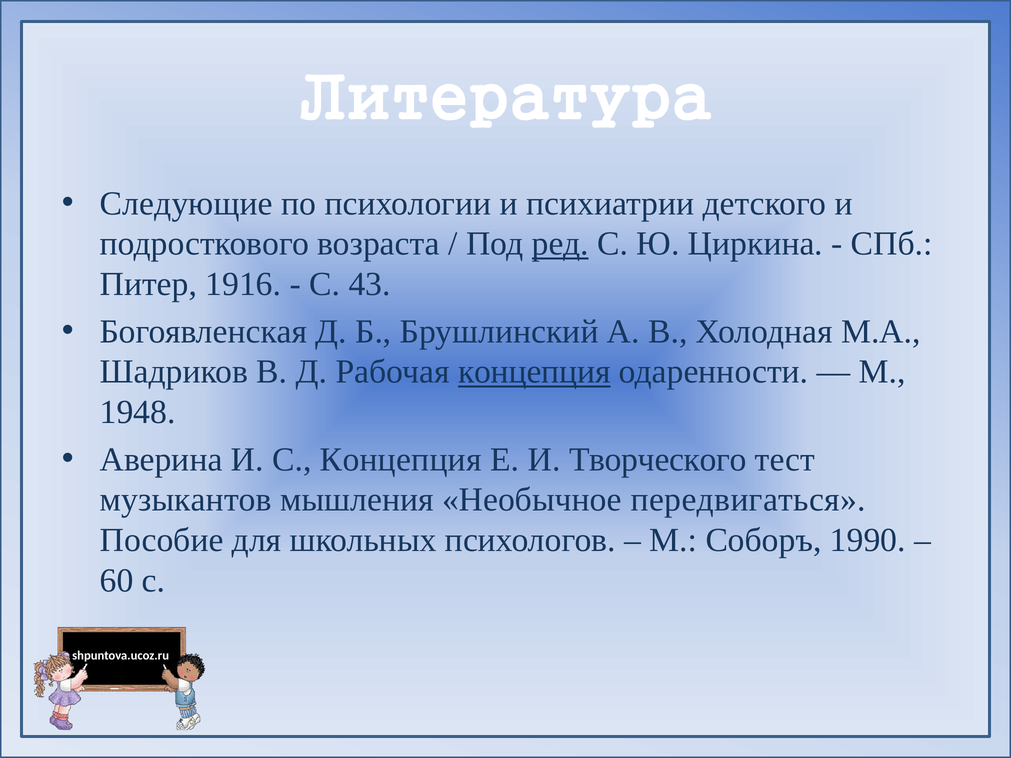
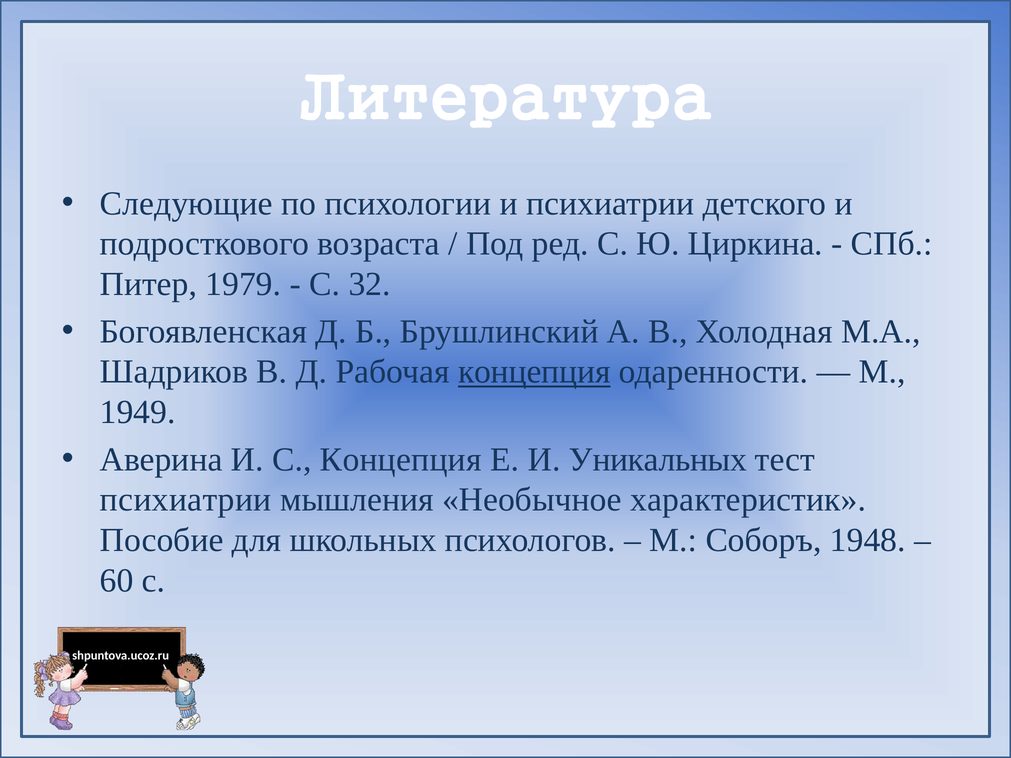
ред underline: present -> none
1916: 1916 -> 1979
43: 43 -> 32
1948: 1948 -> 1949
Творческого: Творческого -> Уникальных
музыкантов at (186, 500): музыкантов -> психиатрии
передвигаться: передвигаться -> характеристик
1990: 1990 -> 1948
